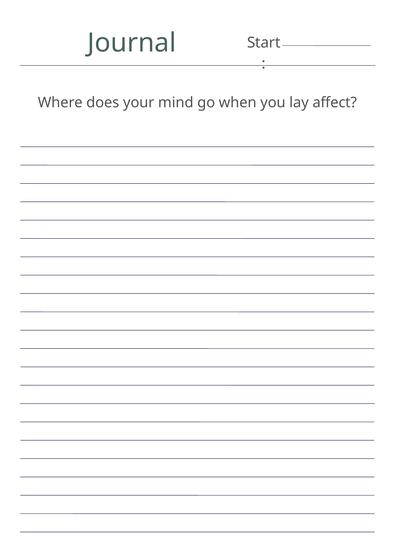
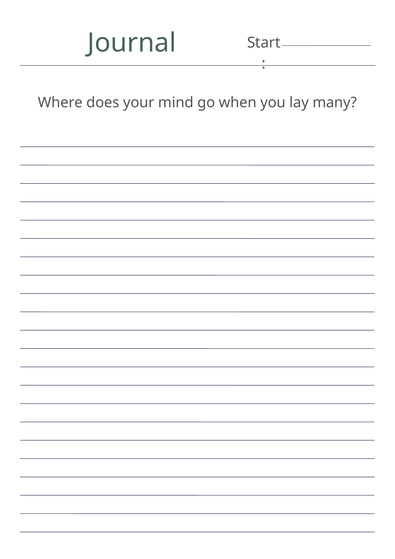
affect: affect -> many
